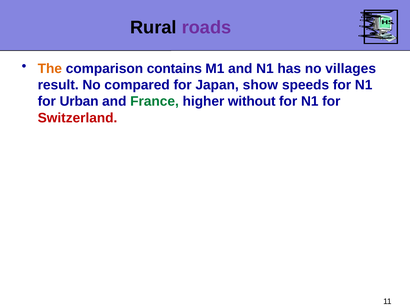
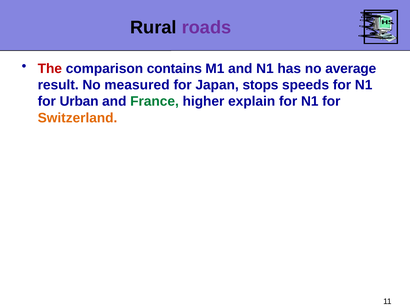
The colour: orange -> red
villages: villages -> average
compared: compared -> measured
show: show -> stops
without: without -> explain
Switzerland colour: red -> orange
